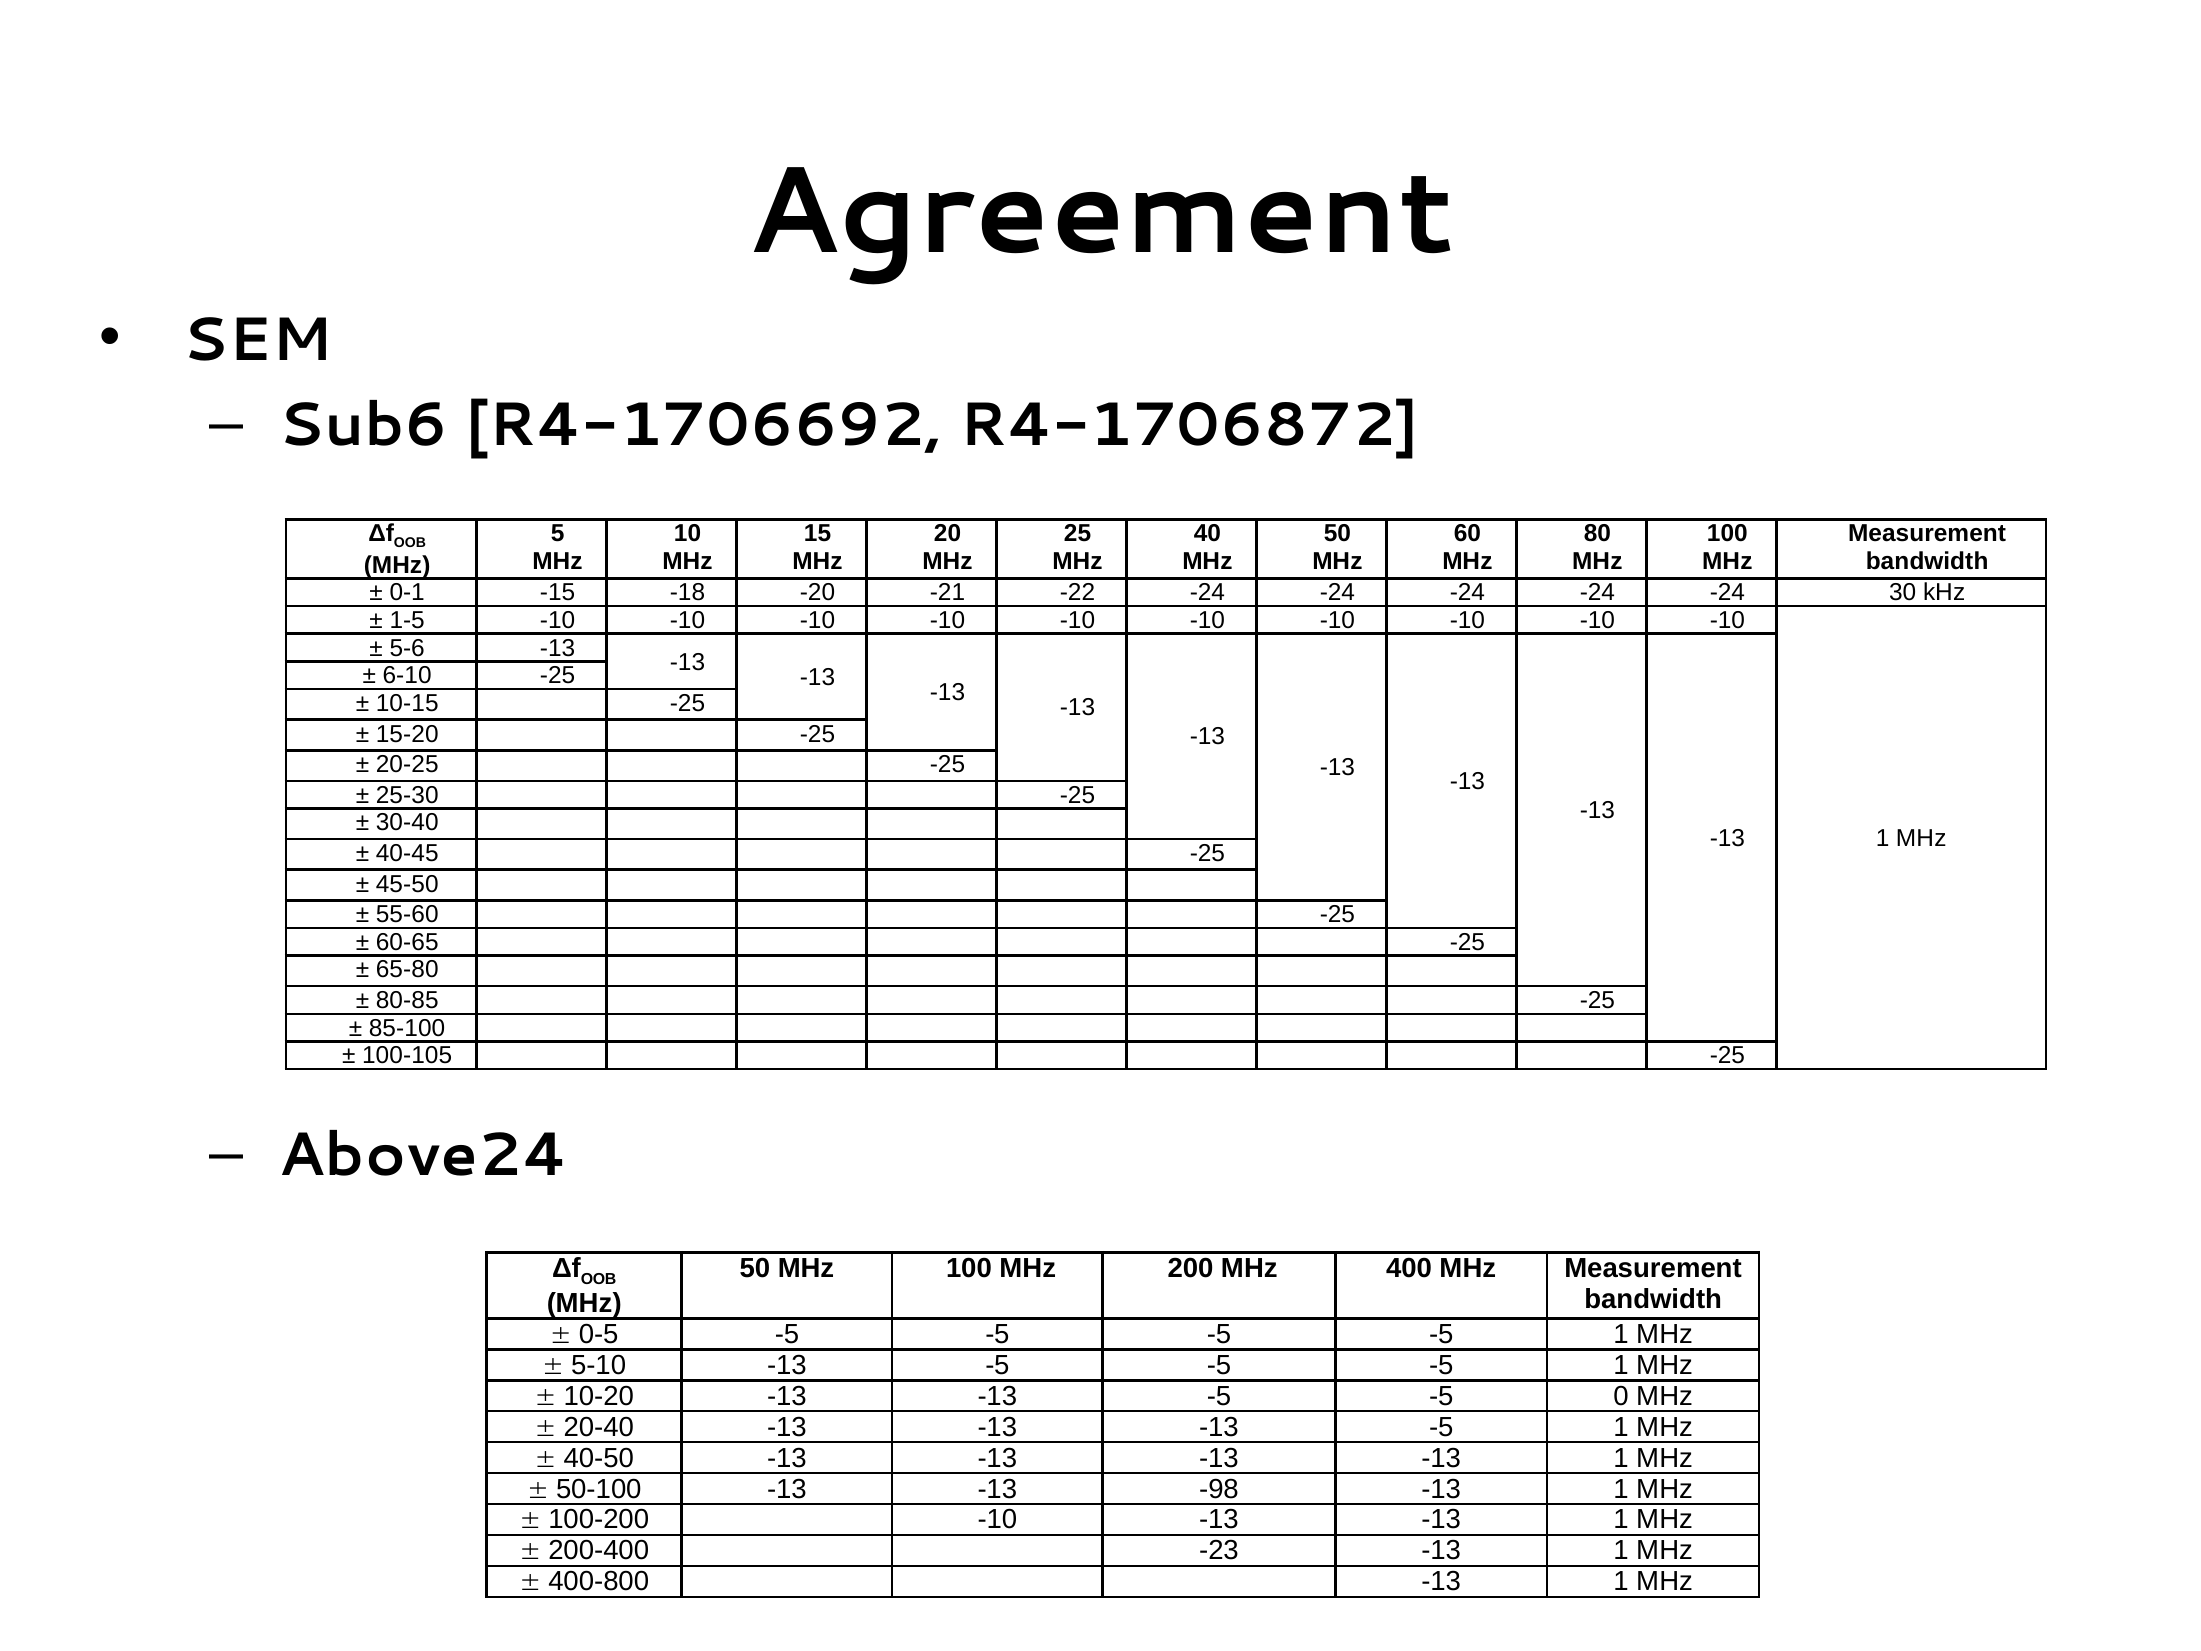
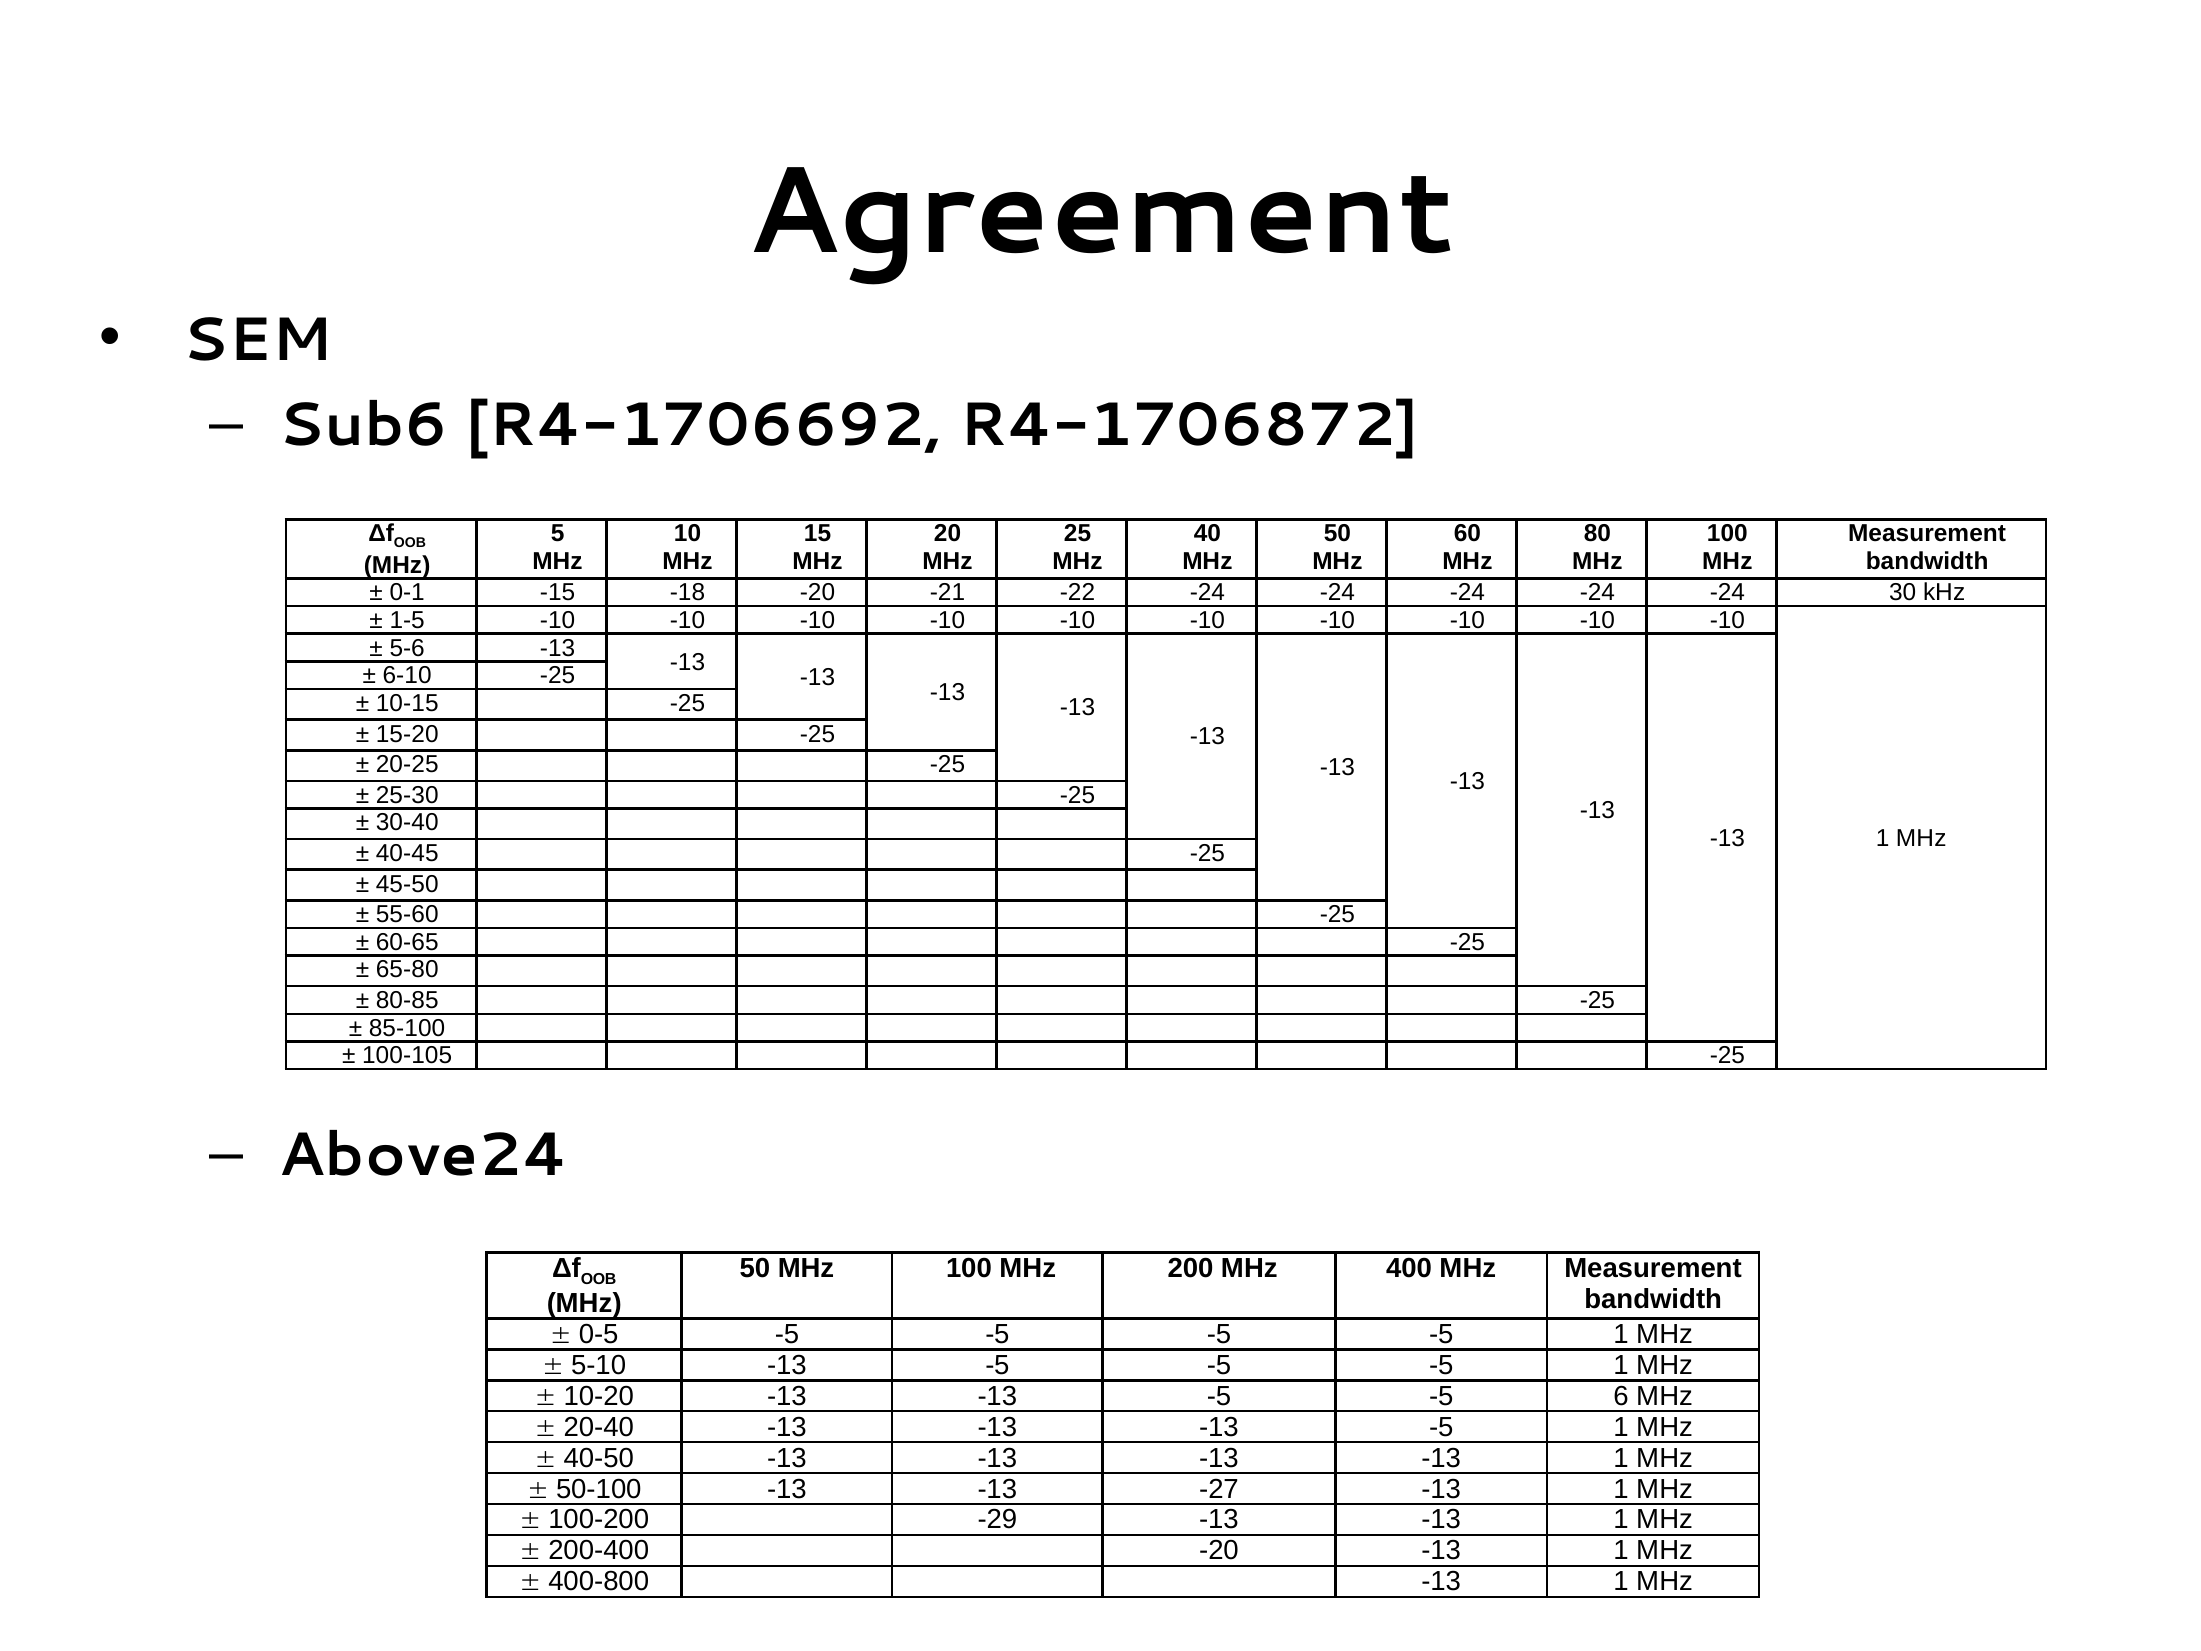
0: 0 -> 6
-98: -98 -> -27
100-200 -10: -10 -> -29
200-400 -23: -23 -> -20
